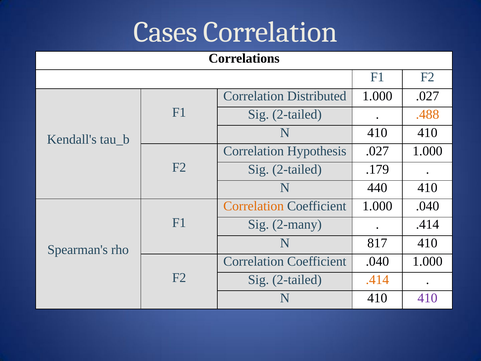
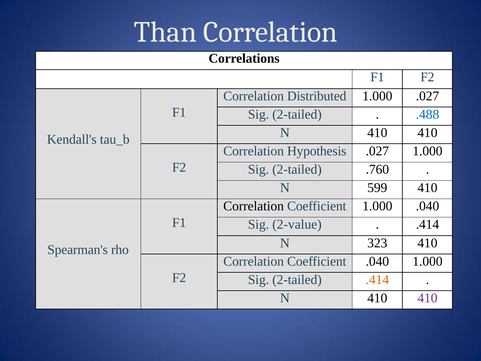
Cases: Cases -> Than
.488 colour: orange -> blue
.179: .179 -> .760
440: 440 -> 599
Correlation at (254, 206) colour: orange -> black
2-many: 2-many -> 2-value
817: 817 -> 323
